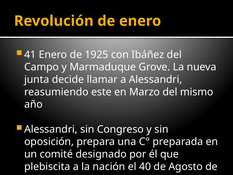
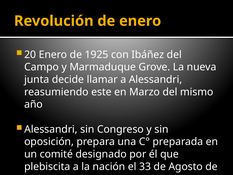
41: 41 -> 20
40: 40 -> 33
